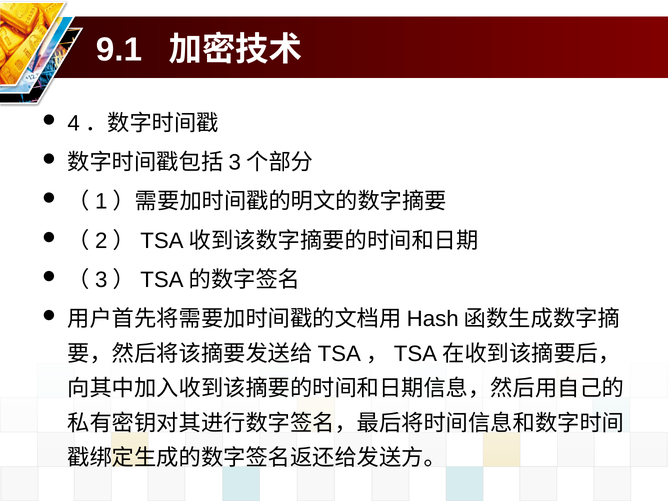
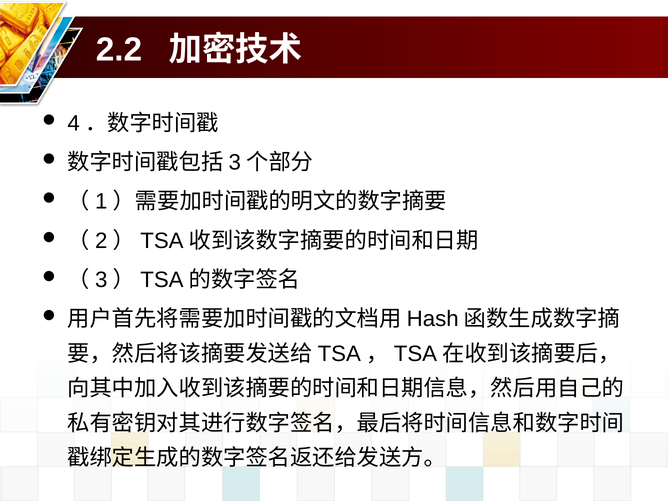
9.1: 9.1 -> 2.2
